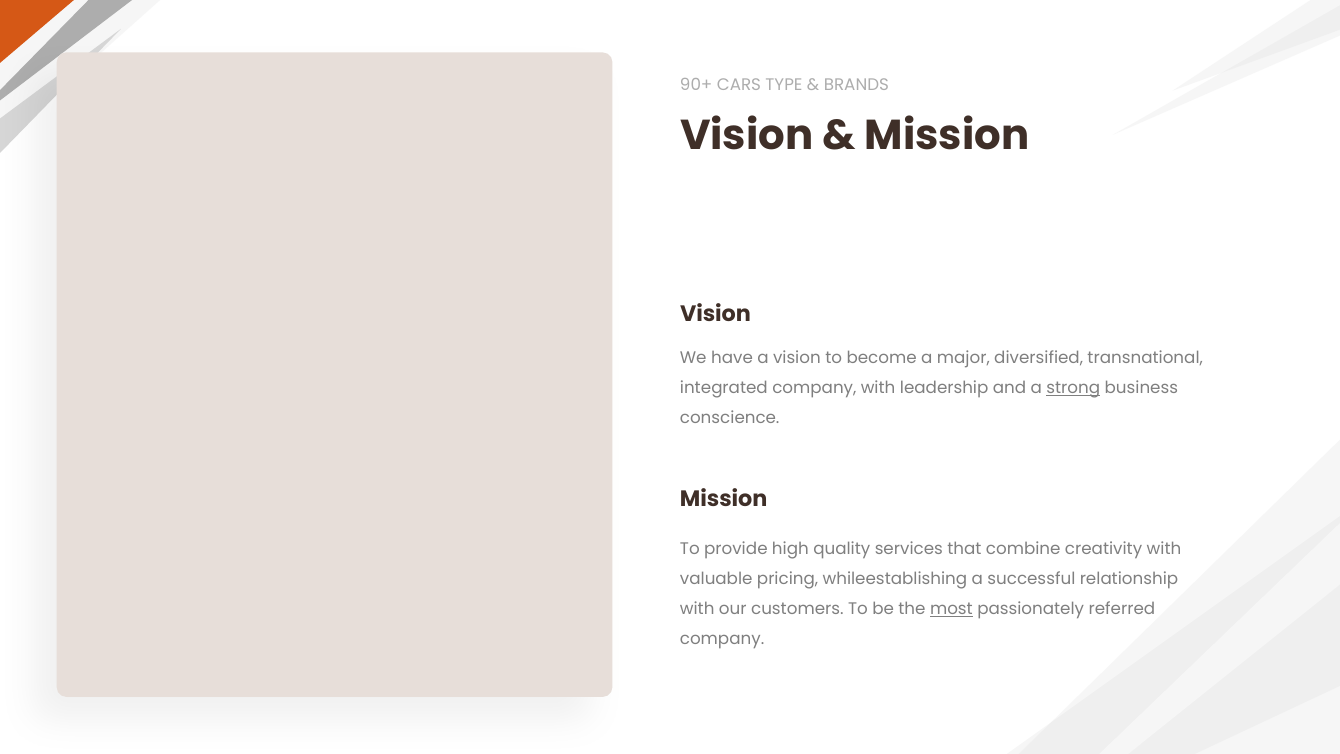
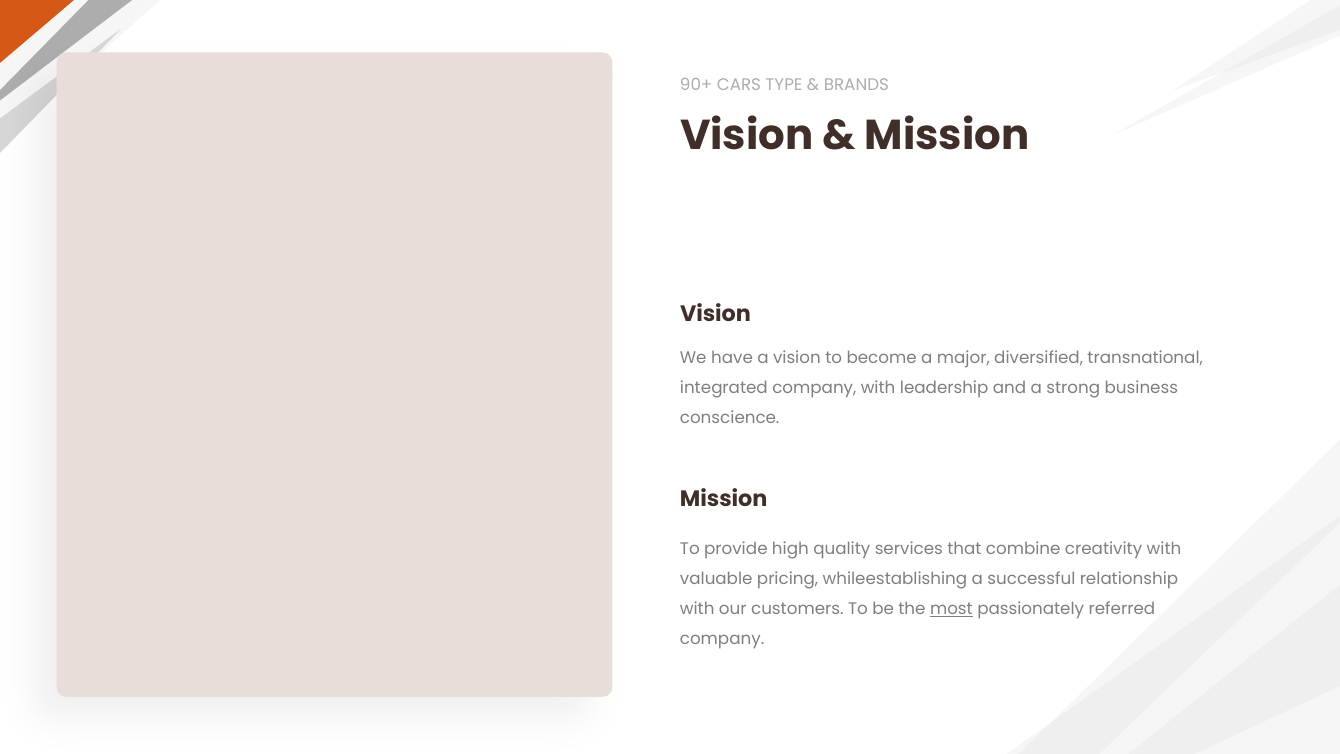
strong underline: present -> none
